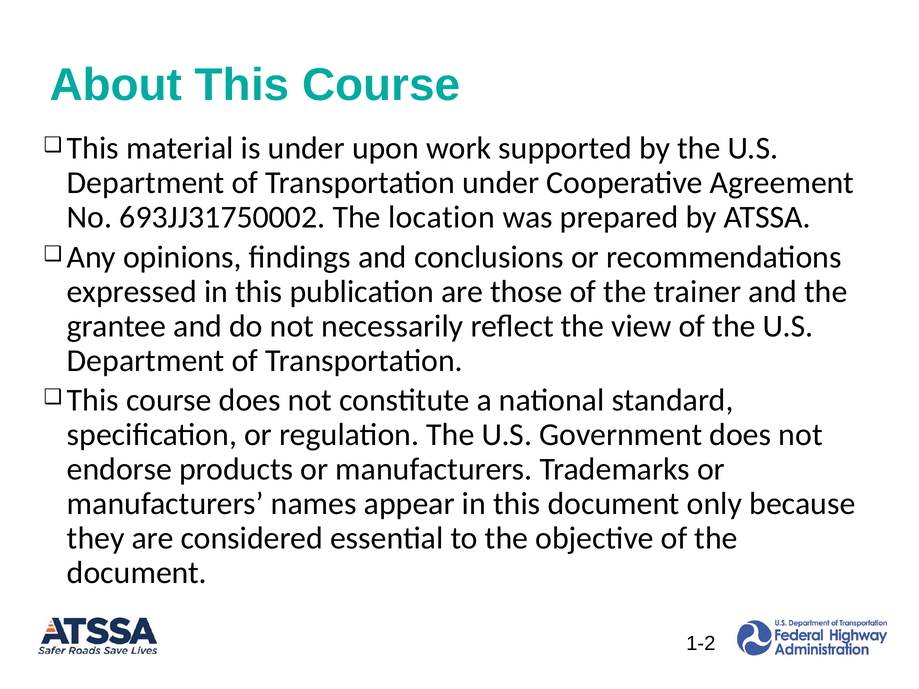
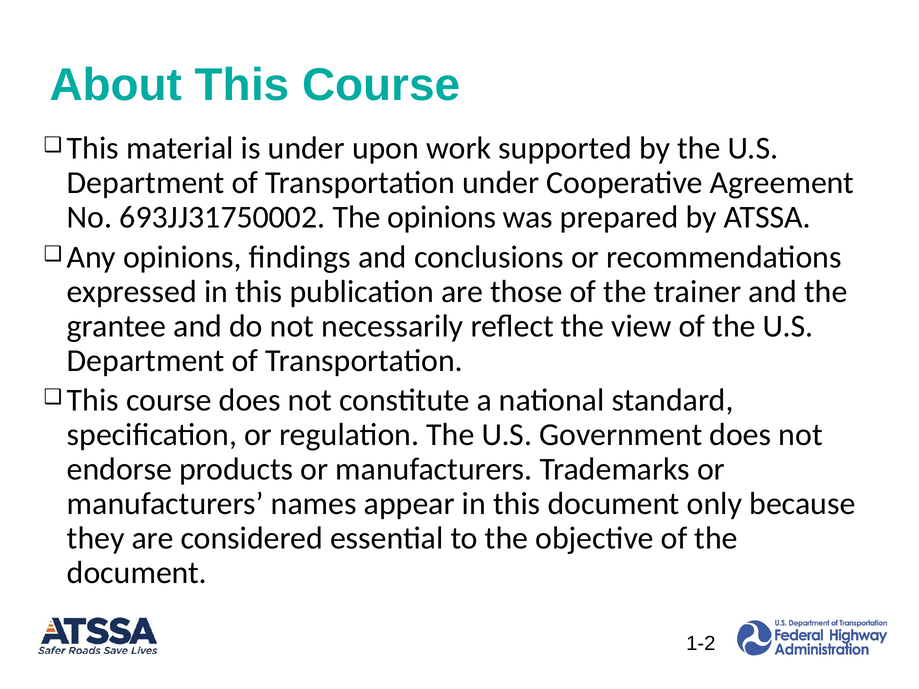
The location: location -> opinions
